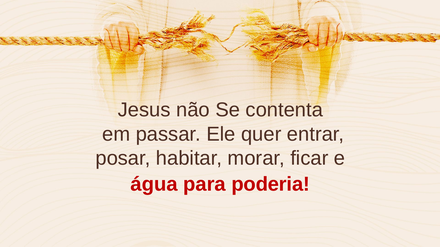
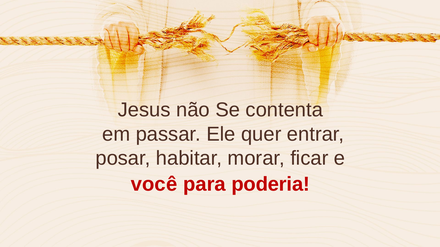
água: água -> você
